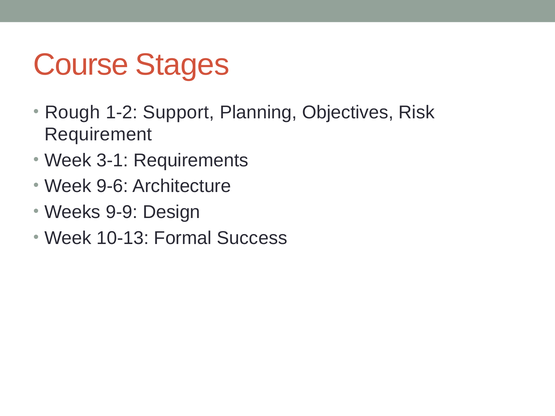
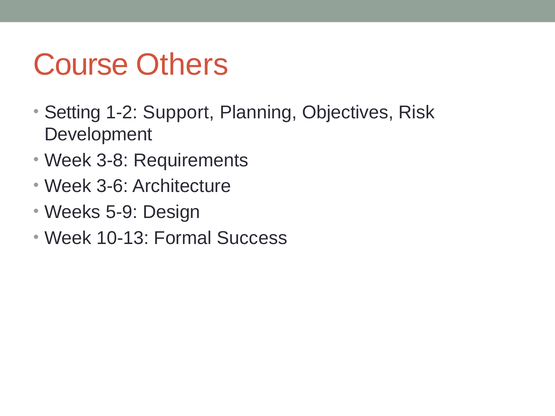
Stages: Stages -> Others
Rough: Rough -> Setting
Requirement: Requirement -> Development
3-1: 3-1 -> 3-8
9-6: 9-6 -> 3-6
9-9: 9-9 -> 5-9
